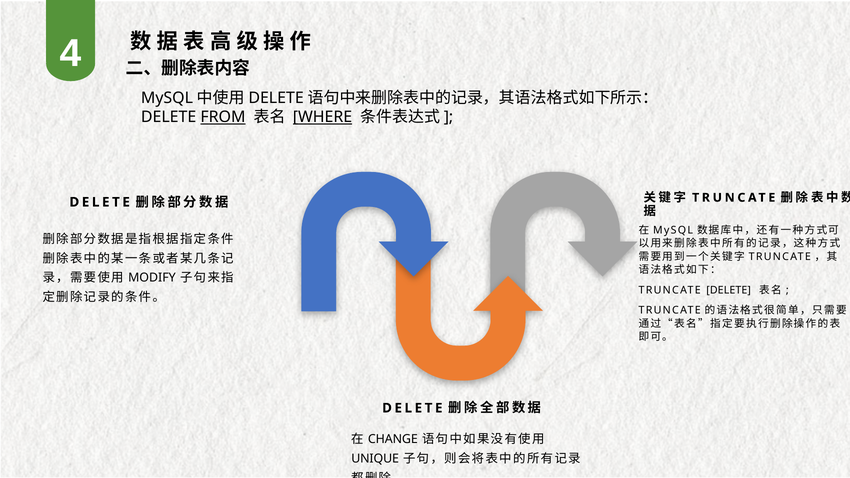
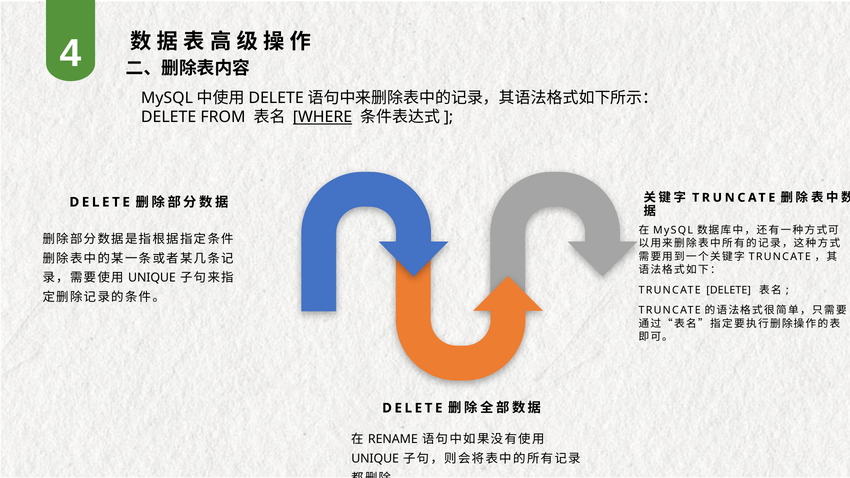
FROM underline: present -> none
MODIFY at (152, 278): MODIFY -> UNIQUE
CHANGE: CHANGE -> RENAME
